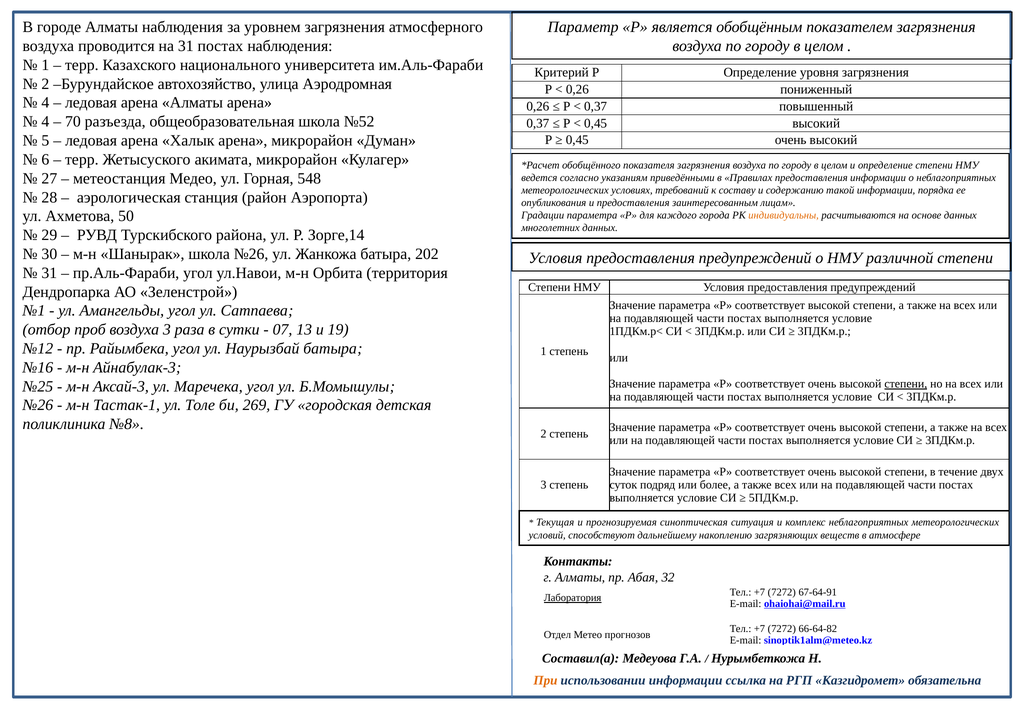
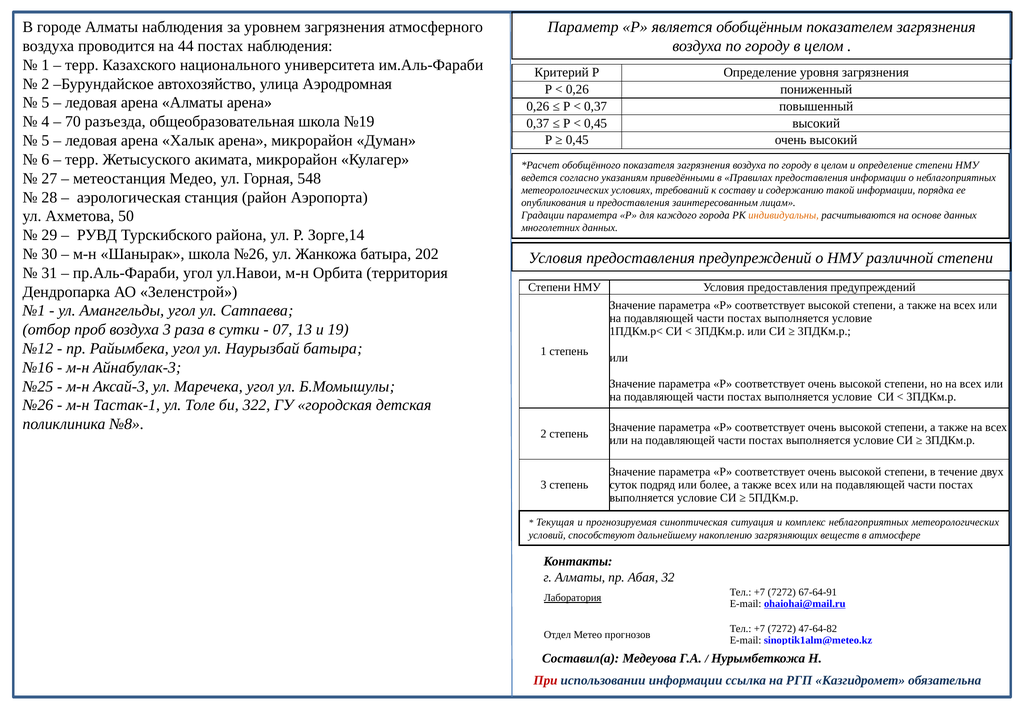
на 31: 31 -> 44
4 at (45, 103): 4 -> 5
№52: №52 -> №19
степени at (906, 384) underline: present -> none
269: 269 -> 322
66-64-82: 66-64-82 -> 47-64-82
При colour: orange -> red
